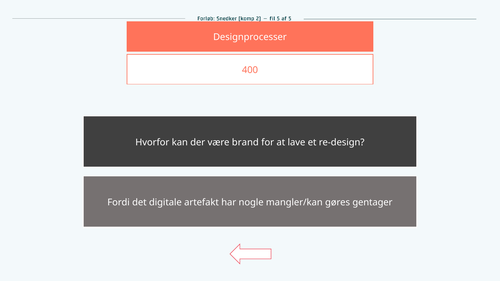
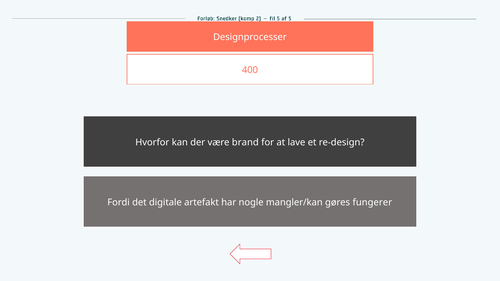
gentager: gentager -> fungerer
